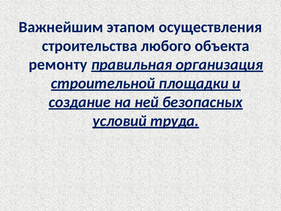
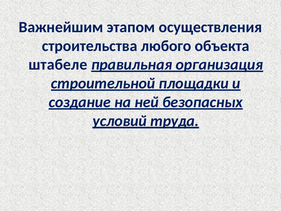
ремонту: ремонту -> штабеле
